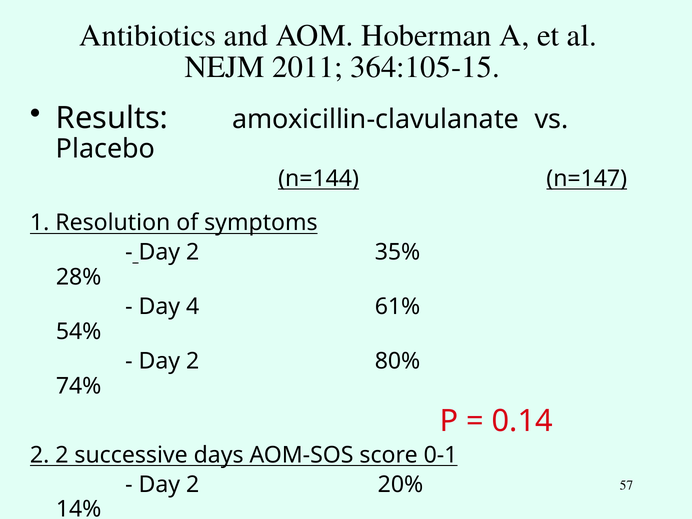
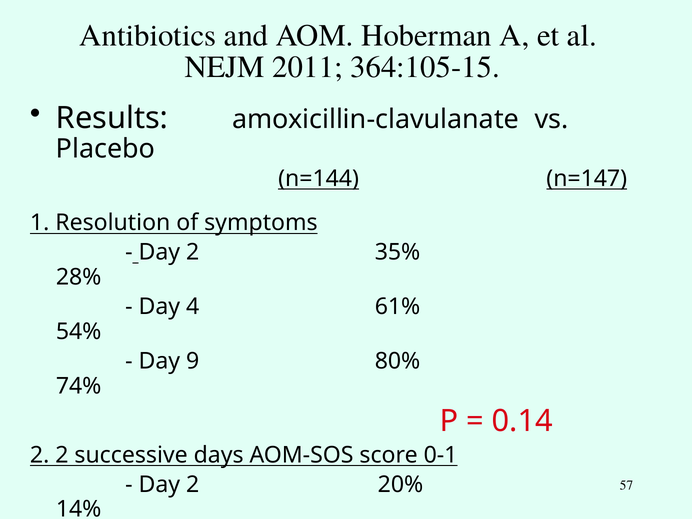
2 at (193, 361): 2 -> 9
